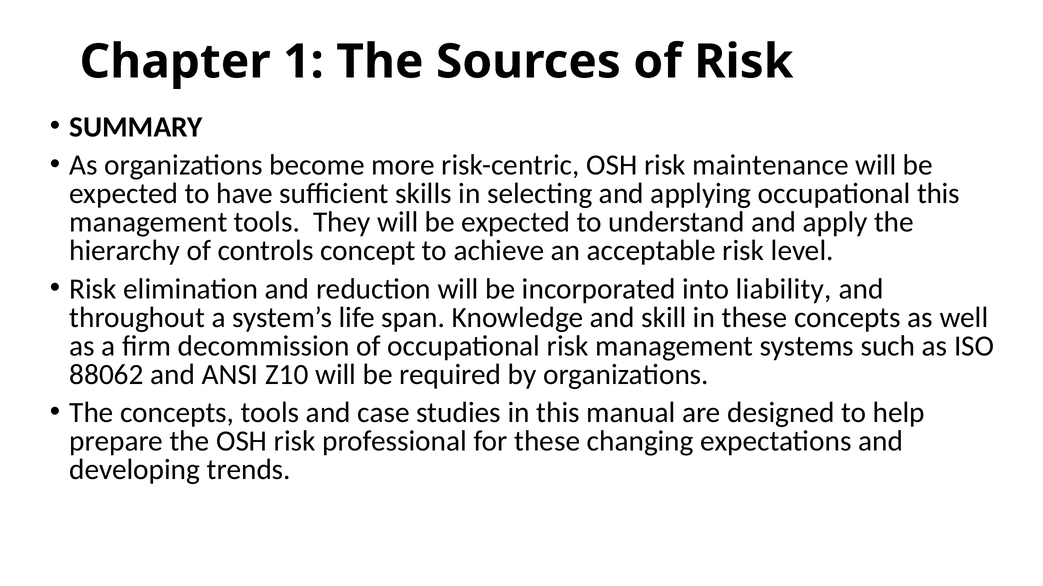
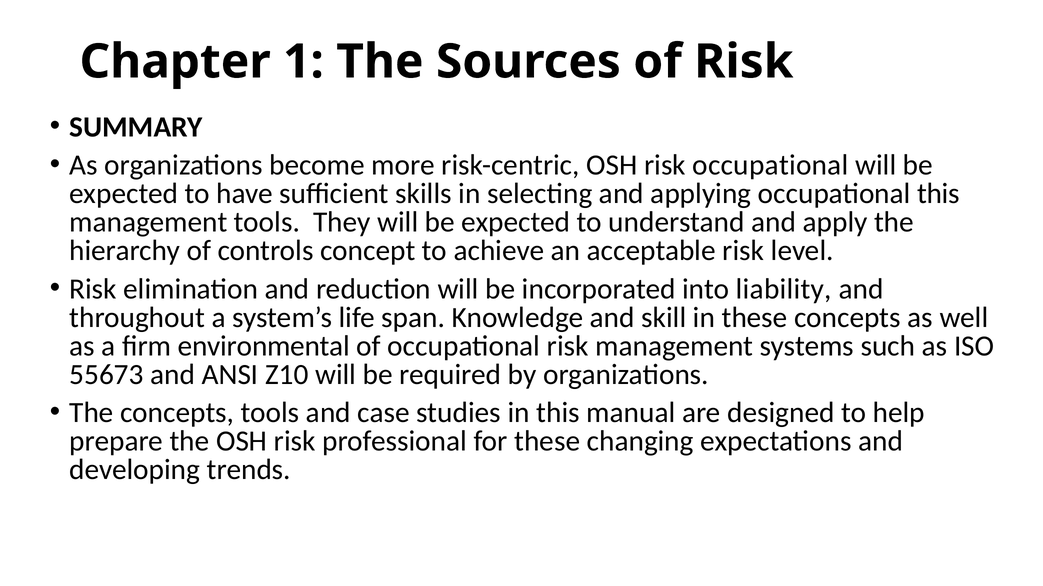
risk maintenance: maintenance -> occupational
decommission: decommission -> environmental
88062: 88062 -> 55673
